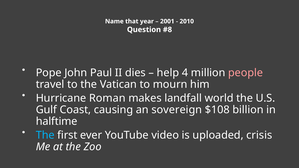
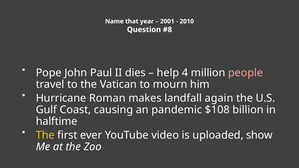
world: world -> again
sovereign: sovereign -> pandemic
The at (45, 135) colour: light blue -> yellow
crisis: crisis -> show
